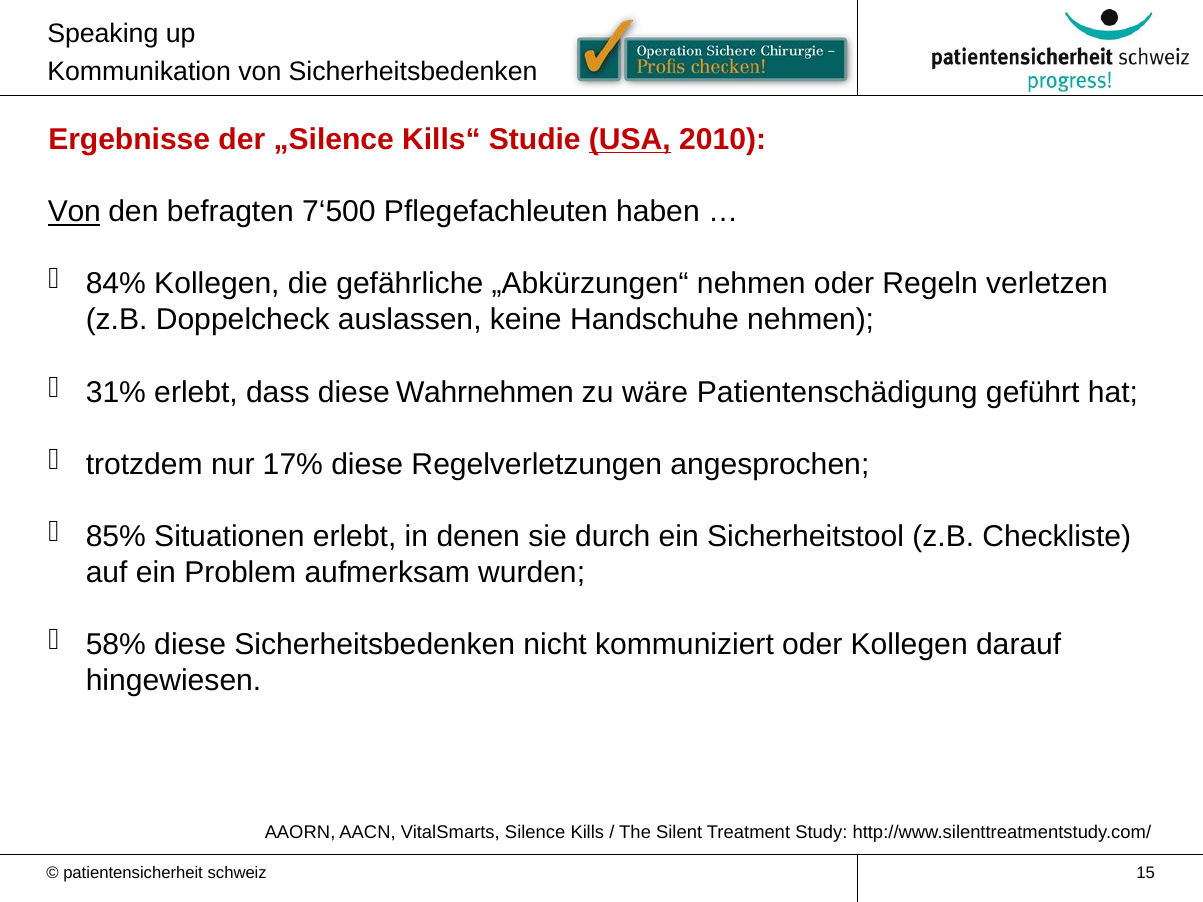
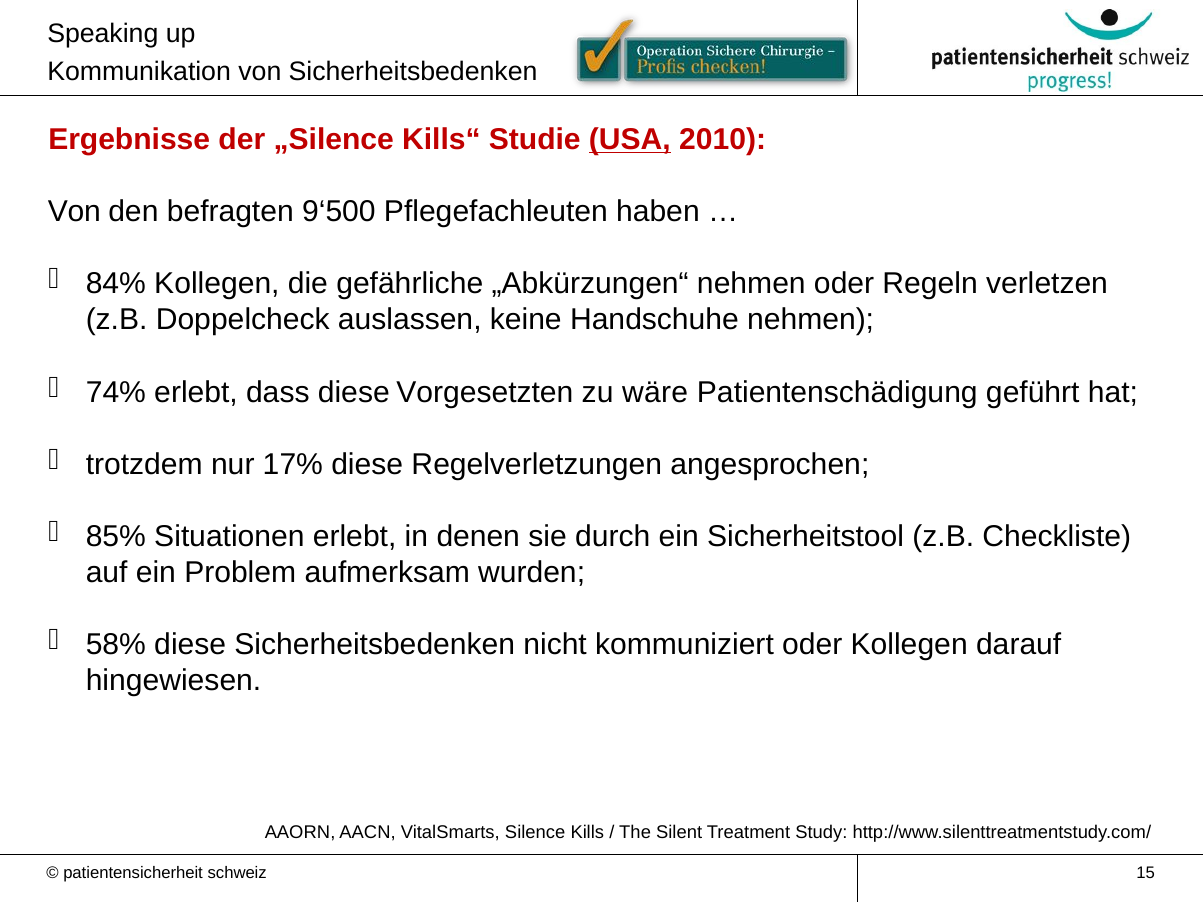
Von at (74, 212) underline: present -> none
7‘500: 7‘500 -> 9‘500
31%: 31% -> 74%
Wahrnehmen: Wahrnehmen -> Vorgesetzten
